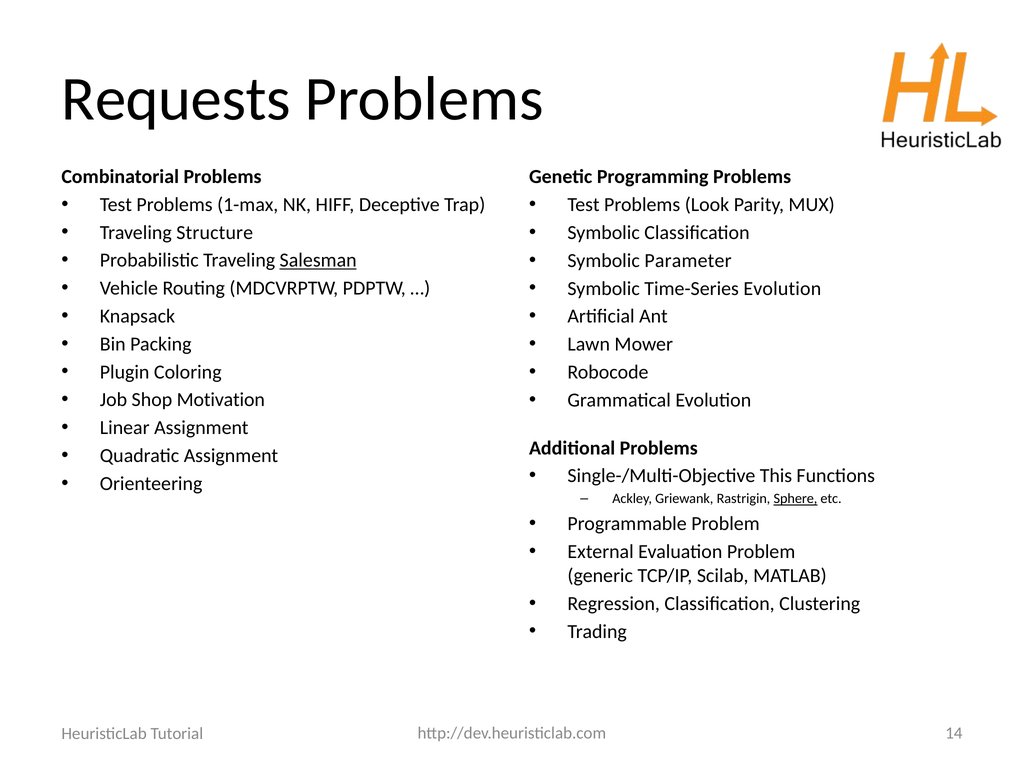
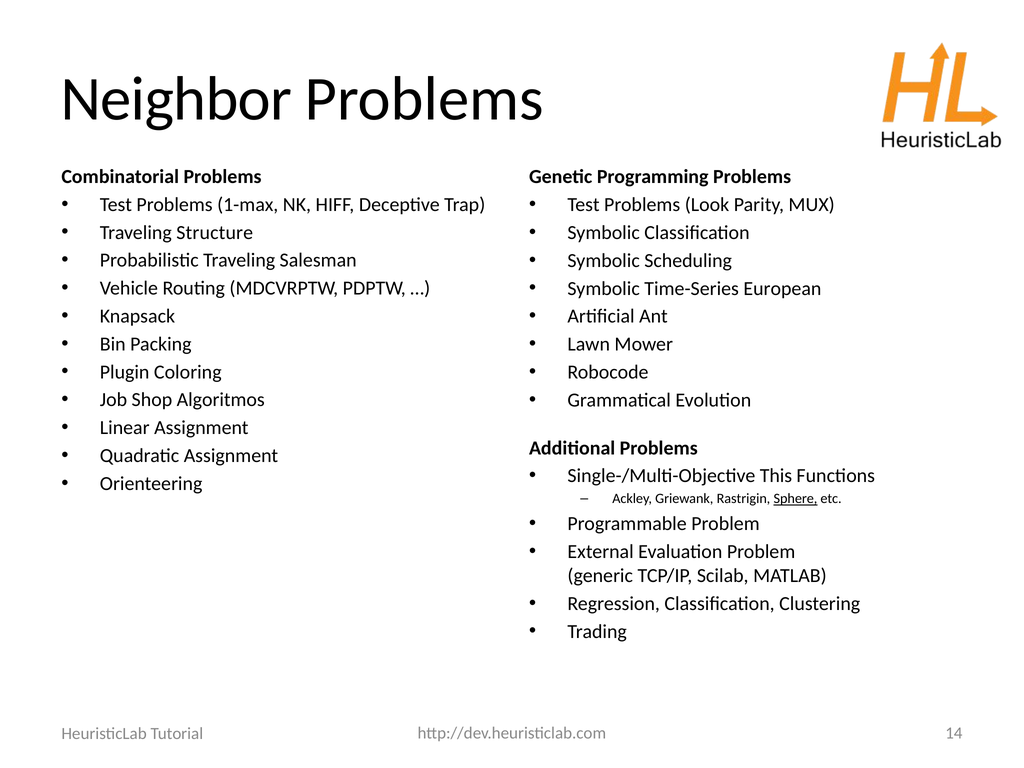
Requests: Requests -> Neighbor
Salesman underline: present -> none
Parameter: Parameter -> Scheduling
Time-Series Evolution: Evolution -> European
Motivation: Motivation -> Algoritmos
